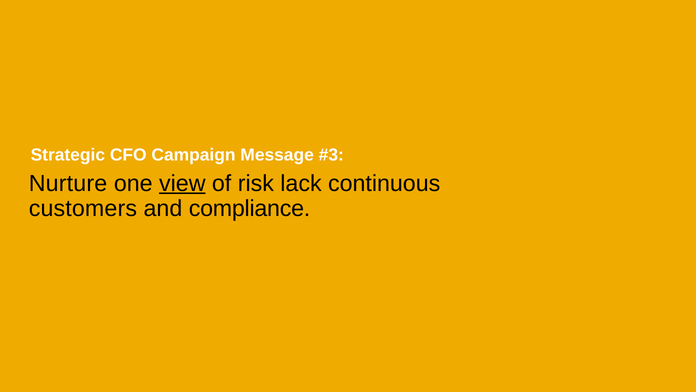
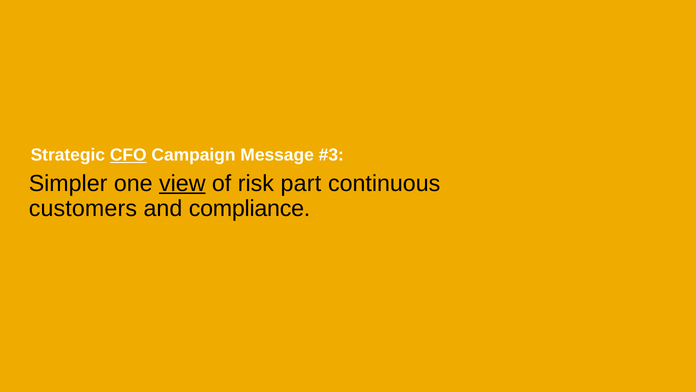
CFO underline: none -> present
Nurture: Nurture -> Simpler
lack: lack -> part
